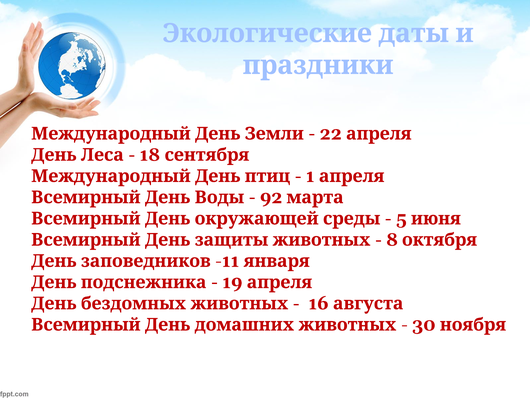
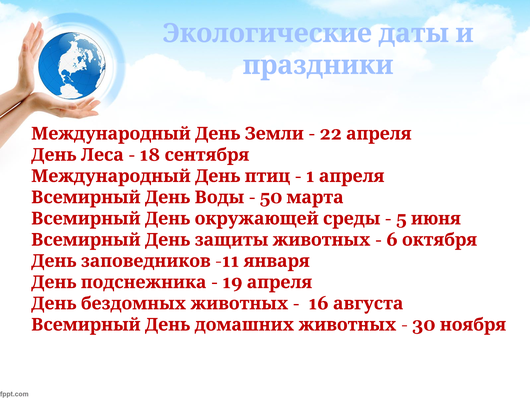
92: 92 -> 50
8: 8 -> 6
